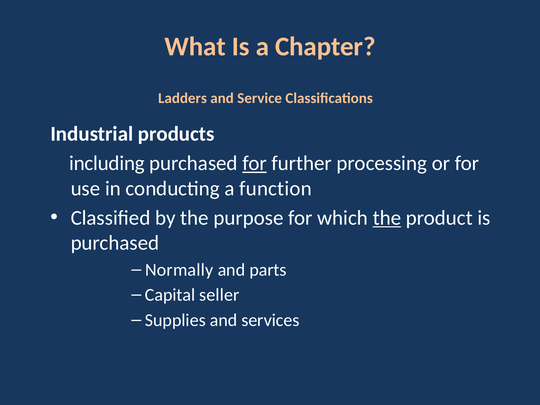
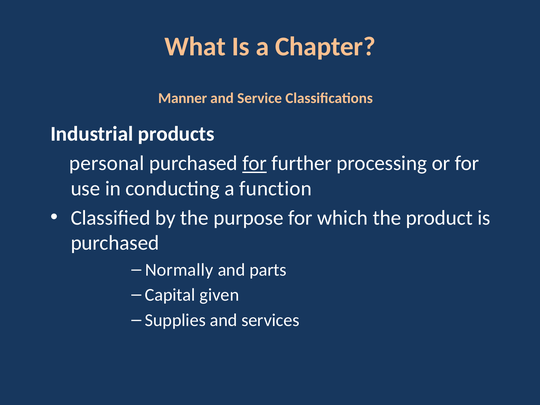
Ladders: Ladders -> Manner
including: including -> personal
the at (387, 218) underline: present -> none
seller: seller -> given
